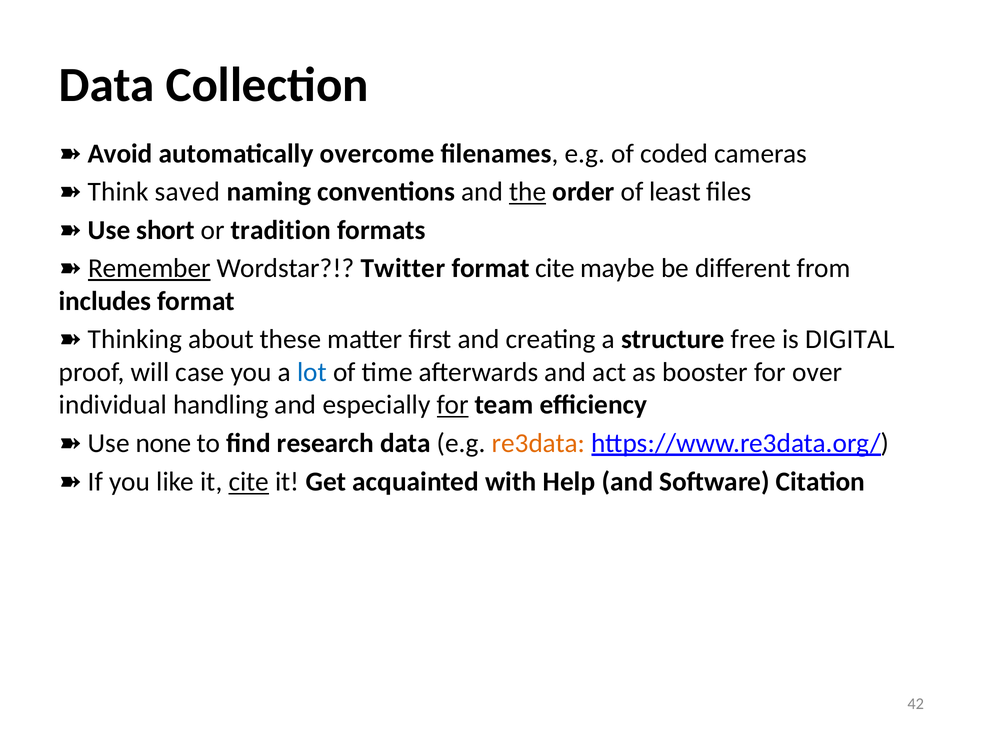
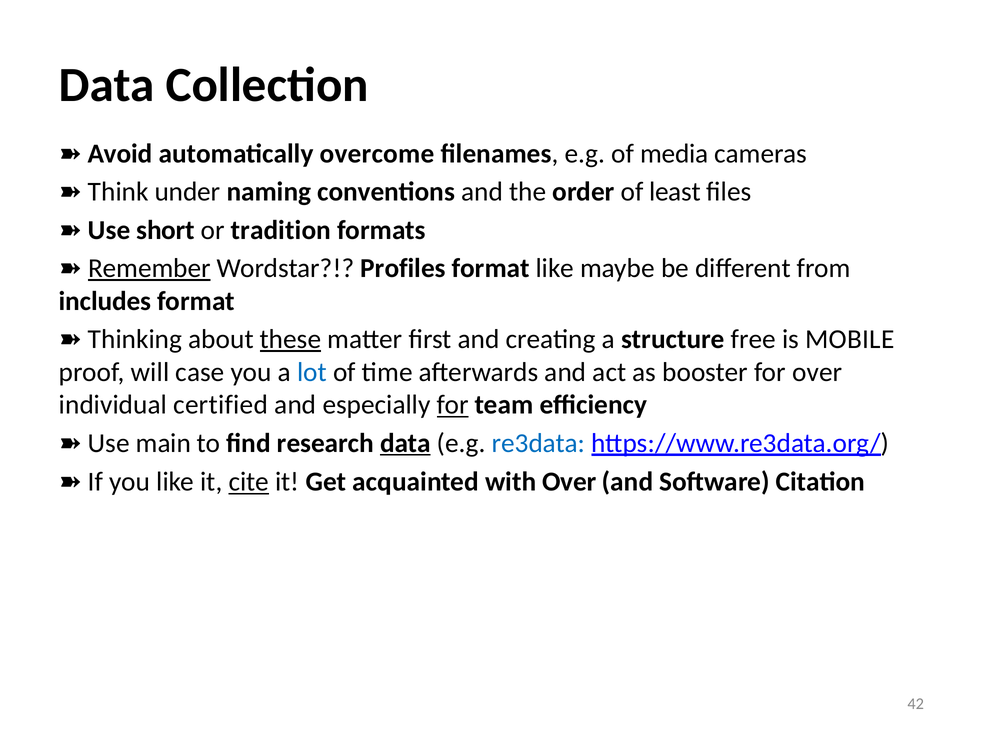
coded: coded -> media
saved: saved -> under
the underline: present -> none
Twitter: Twitter -> Profiles
format cite: cite -> like
these underline: none -> present
DIGITAL: DIGITAL -> MOBILE
handling: handling -> certified
none: none -> main
data at (405, 443) underline: none -> present
re3data colour: orange -> blue
with Help: Help -> Over
